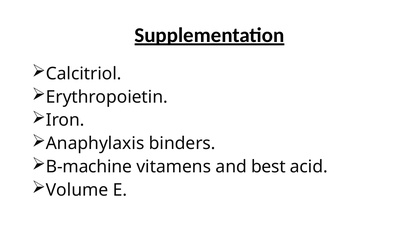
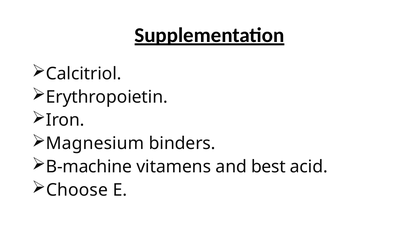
Anaphylaxis: Anaphylaxis -> Magnesium
Volume: Volume -> Choose
